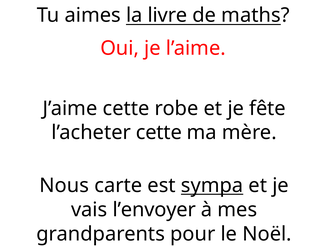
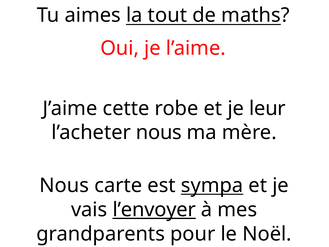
livre: livre -> tout
fête: fête -> leur
l’acheter cette: cette -> nous
l’envoyer underline: none -> present
